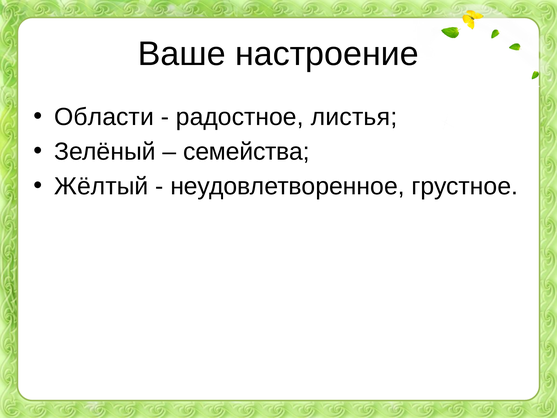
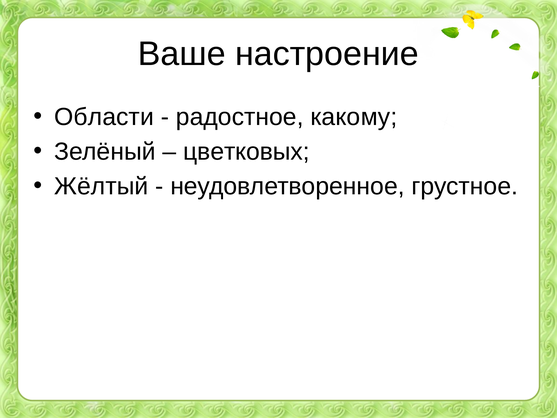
листья: листья -> какому
семейства: семейства -> цветковых
